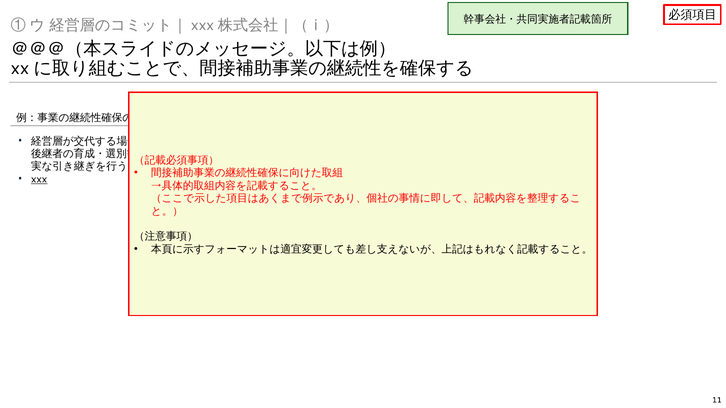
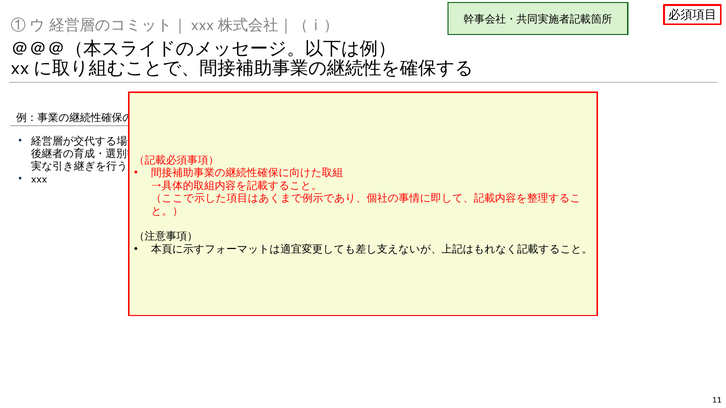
xxx underline: present -> none
